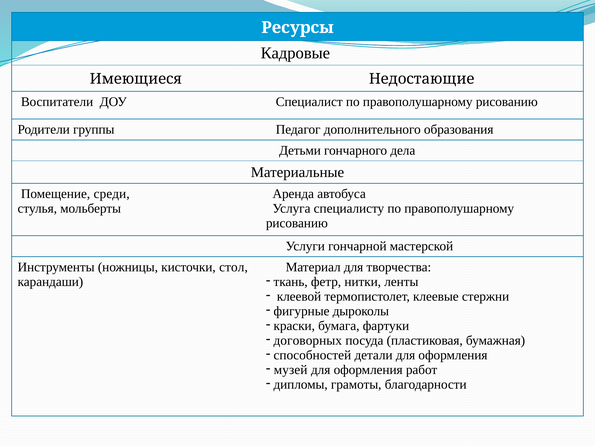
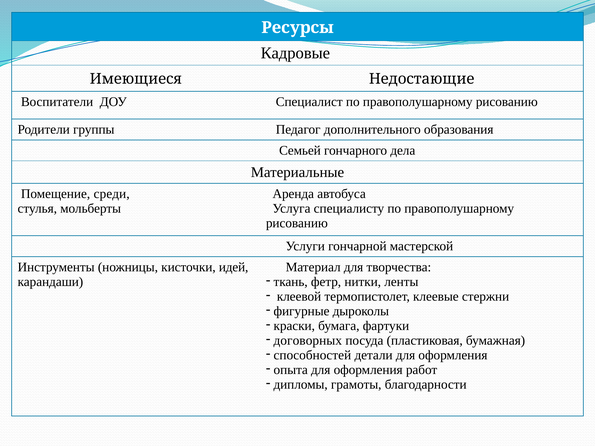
Детьми: Детьми -> Семьей
стол: стол -> идей
музей: музей -> опыта
